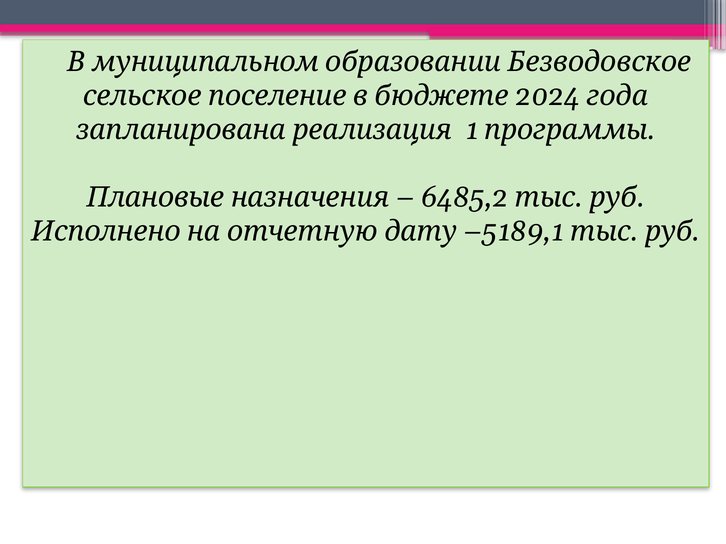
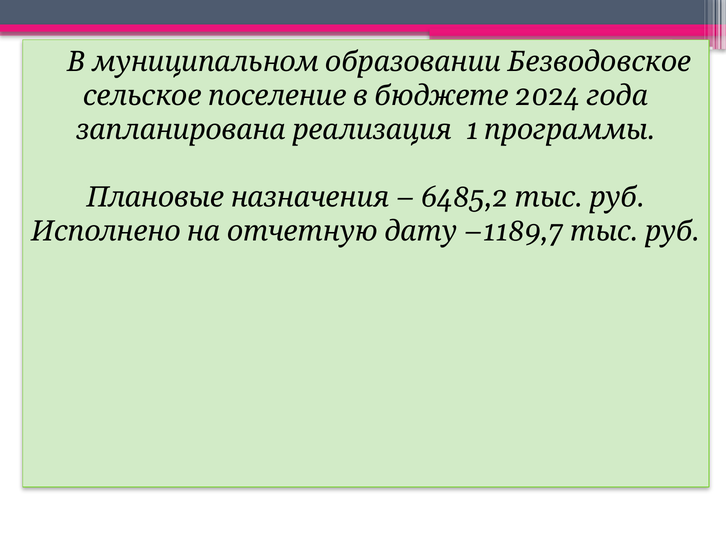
–5189,1: –5189,1 -> –1189,7
